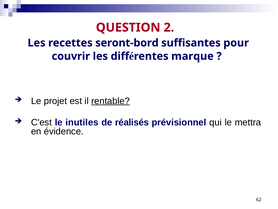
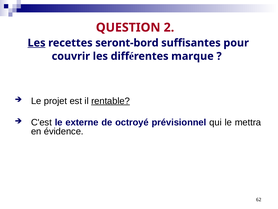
Les at (37, 43) underline: none -> present
inutiles: inutiles -> externe
réalisés: réalisés -> octroyé
